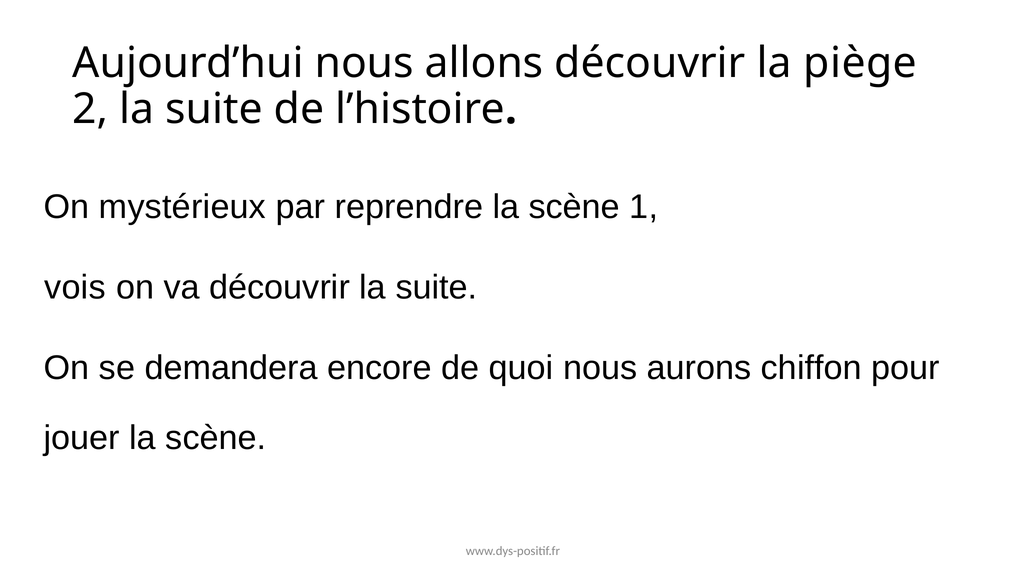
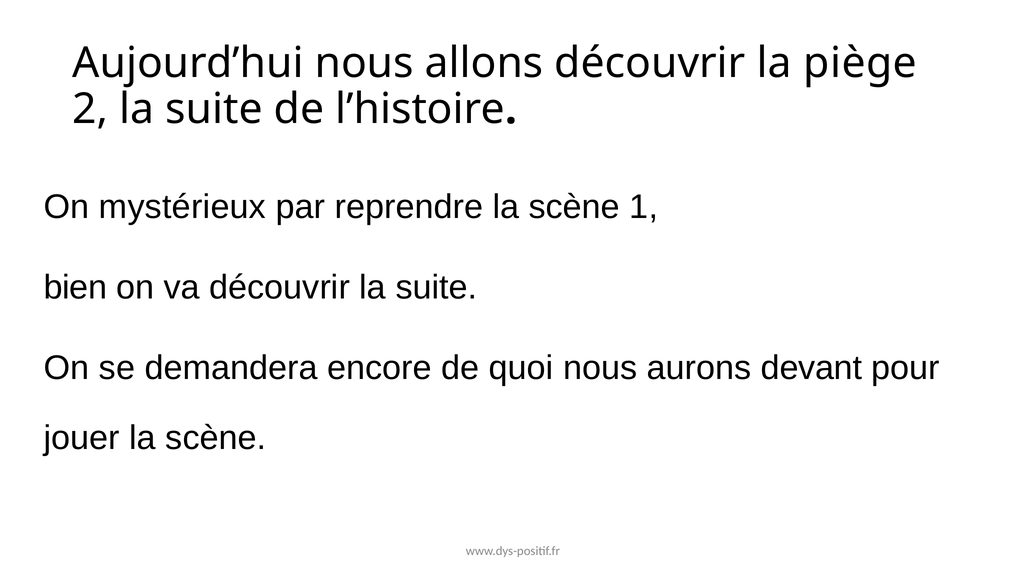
vois: vois -> bien
chiffon: chiffon -> devant
